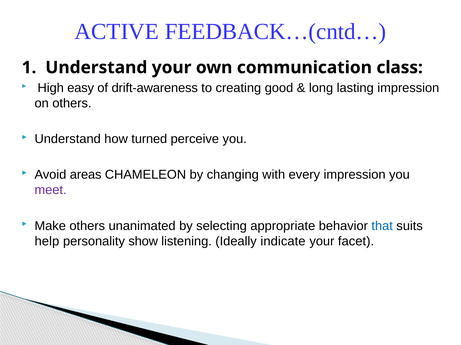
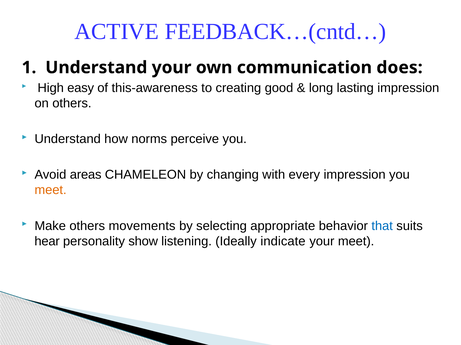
class: class -> does
drift-awareness: drift-awareness -> this-awareness
turned: turned -> norms
meet at (51, 190) colour: purple -> orange
unanimated: unanimated -> movements
help: help -> hear
your facet: facet -> meet
